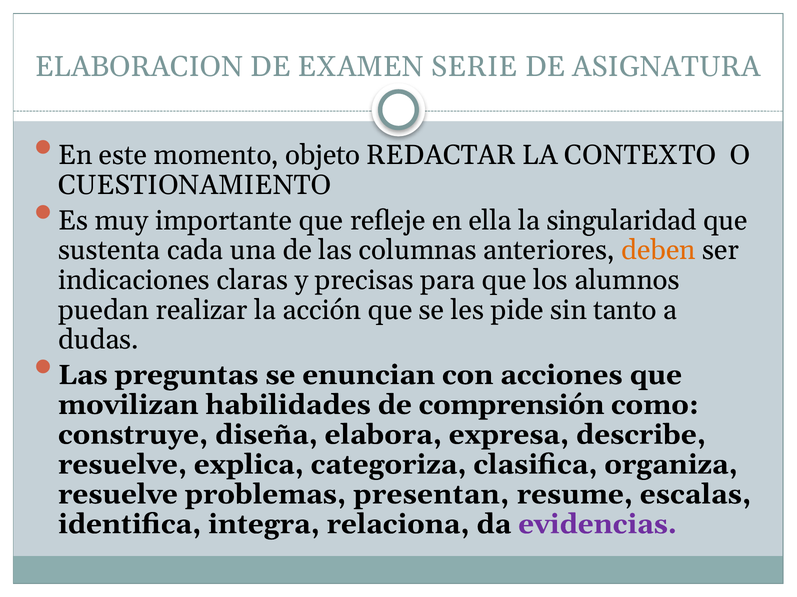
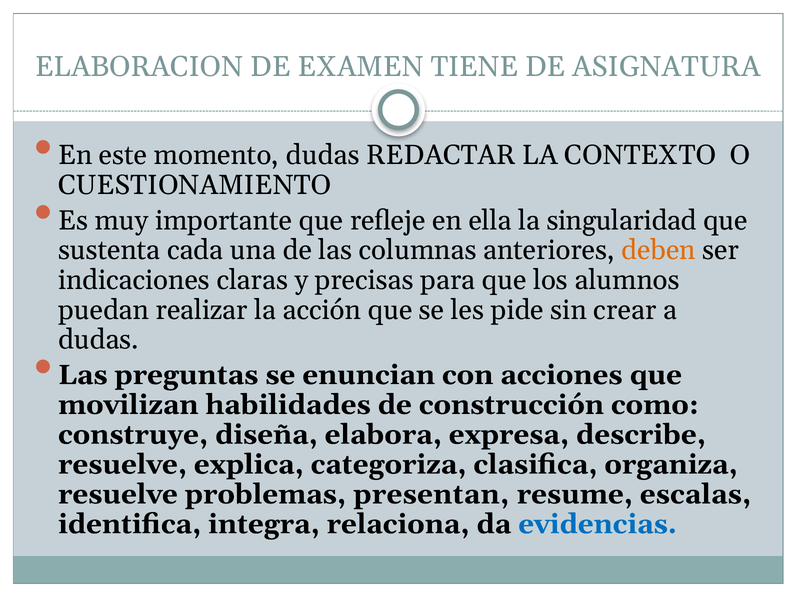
SERIE: SERIE -> TIENE
momento objeto: objeto -> dudas
tanto: tanto -> crear
comprensión: comprensión -> construcción
evidencias colour: purple -> blue
